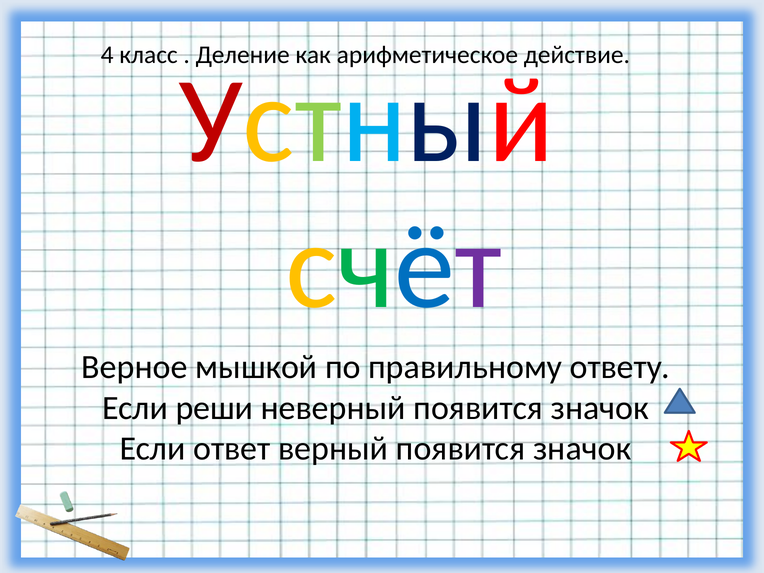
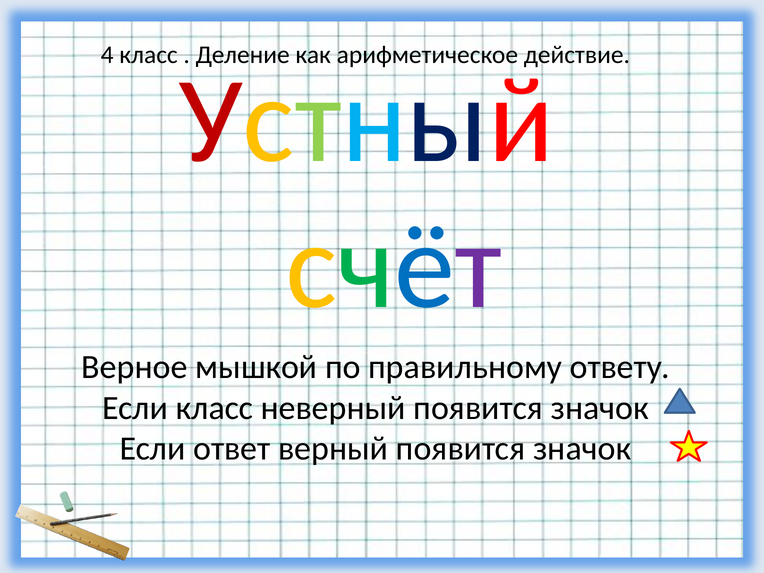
Если реши: реши -> класс
